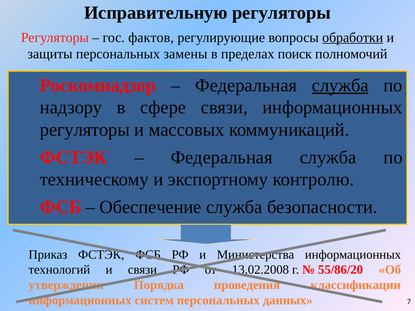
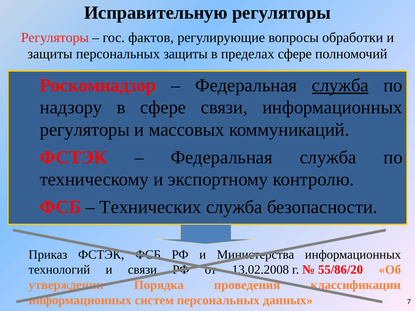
обработки underline: present -> none
персональных замены: замены -> защиты
пределах поиск: поиск -> сфере
Обеспечение: Обеспечение -> Технических
